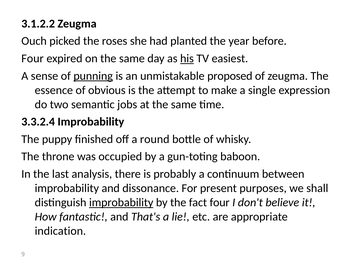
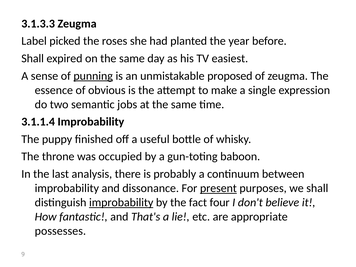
3.1.2.2: 3.1.2.2 -> 3.1.3.3
Ouch: Ouch -> Label
Four at (33, 58): Four -> Shall
his underline: present -> none
3.3.2.4: 3.3.2.4 -> 3.1.1.4
round: round -> useful
present underline: none -> present
indication: indication -> possesses
